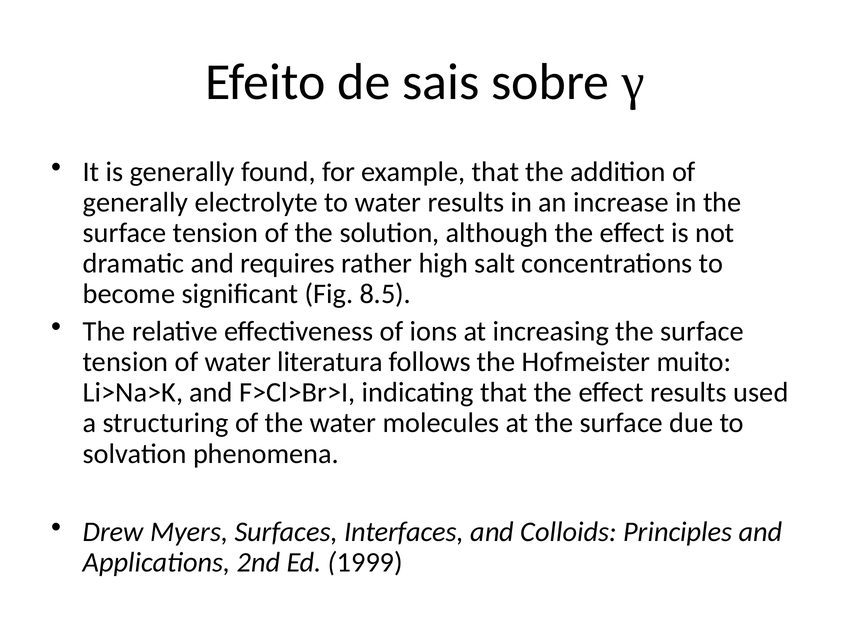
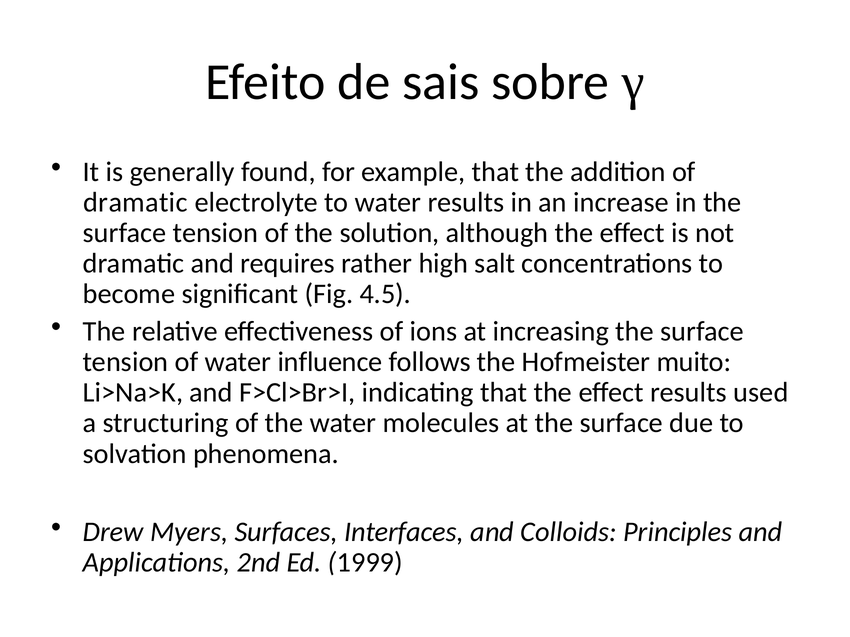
generally at (136, 203): generally -> dramatic
8.5: 8.5 -> 4.5
literatura: literatura -> influence
